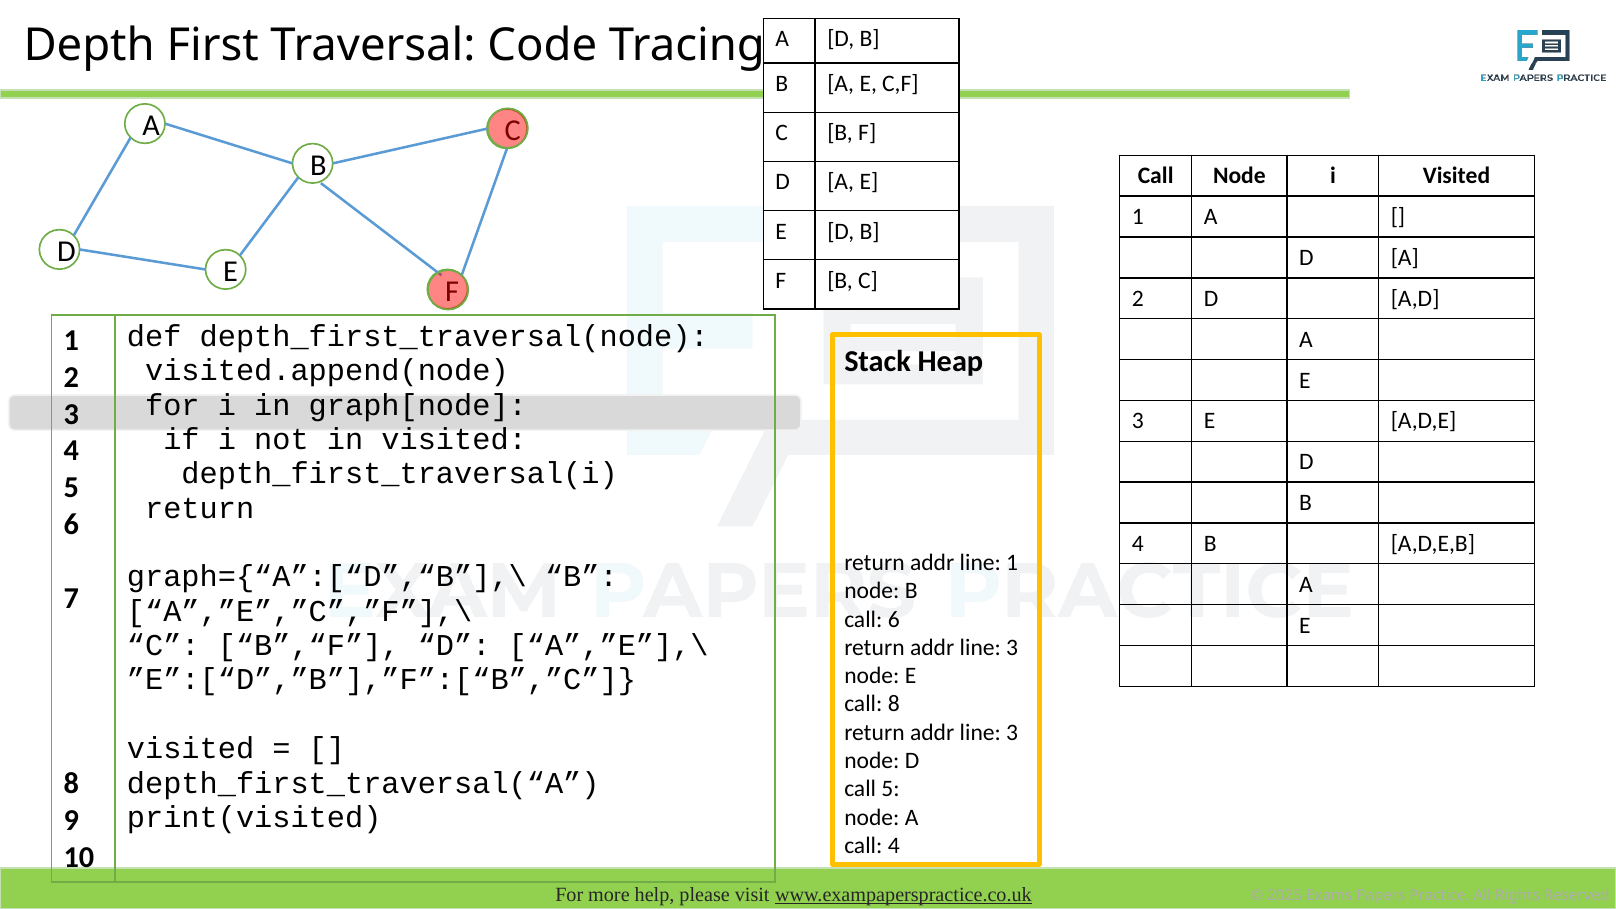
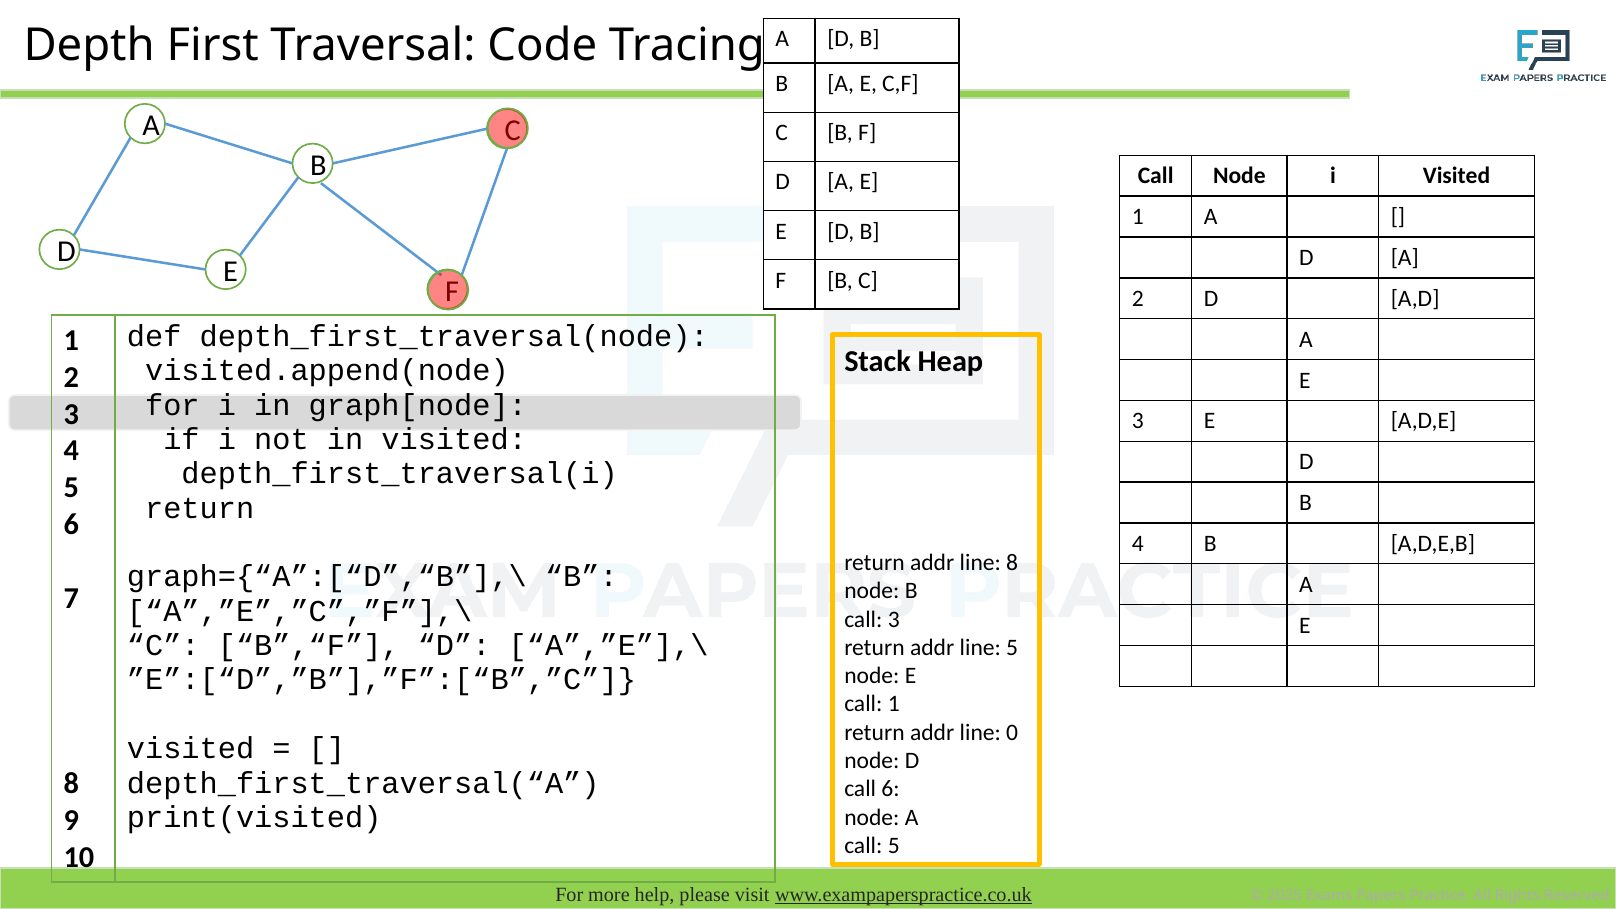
line 1: 1 -> 8
call 6: 6 -> 3
3 at (1012, 648): 3 -> 5
call 8: 8 -> 1
3 at (1012, 732): 3 -> 0
call 5: 5 -> 6
call 4: 4 -> 5
